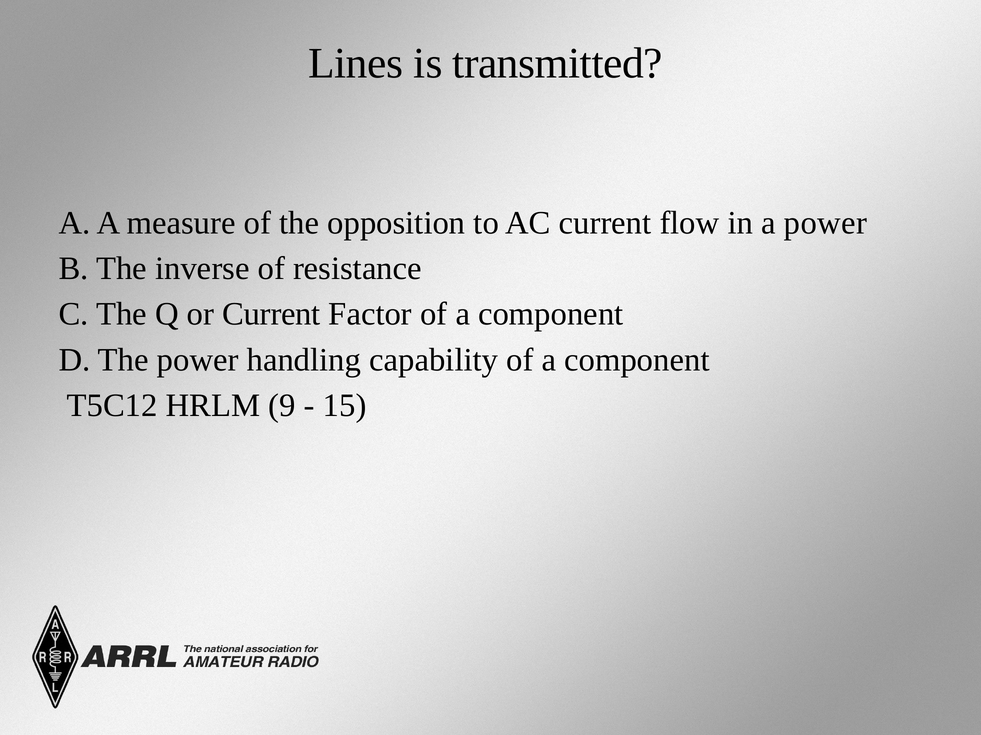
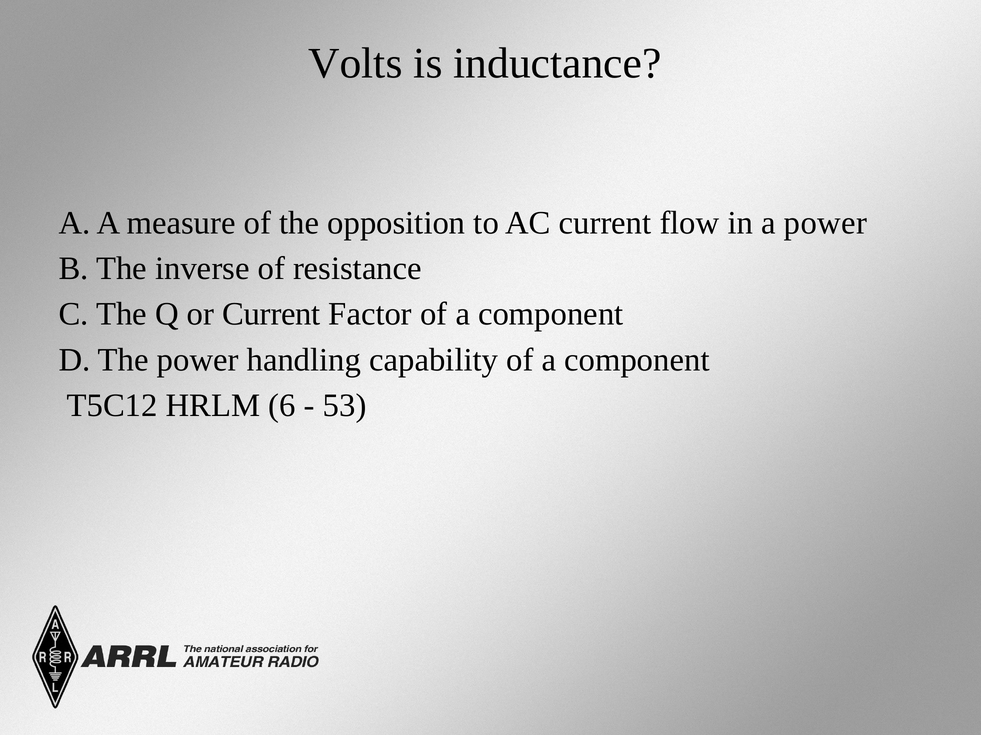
Lines: Lines -> Volts
transmitted: transmitted -> inductance
9: 9 -> 6
15: 15 -> 53
